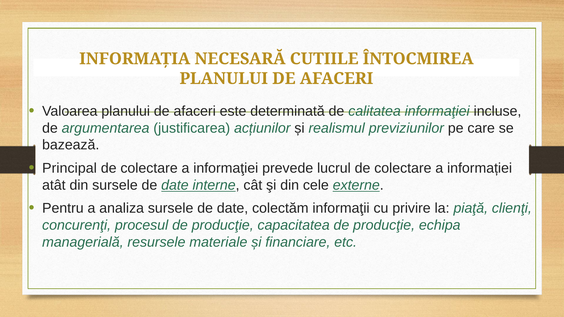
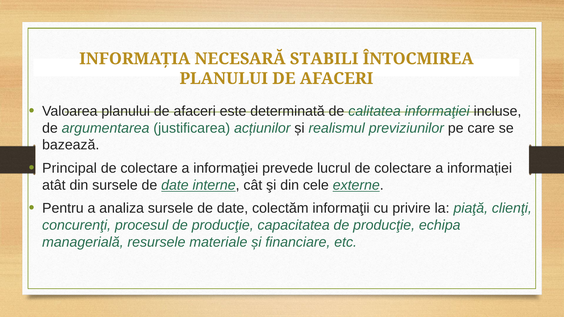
CUTIILE: CUTIILE -> STABILI
